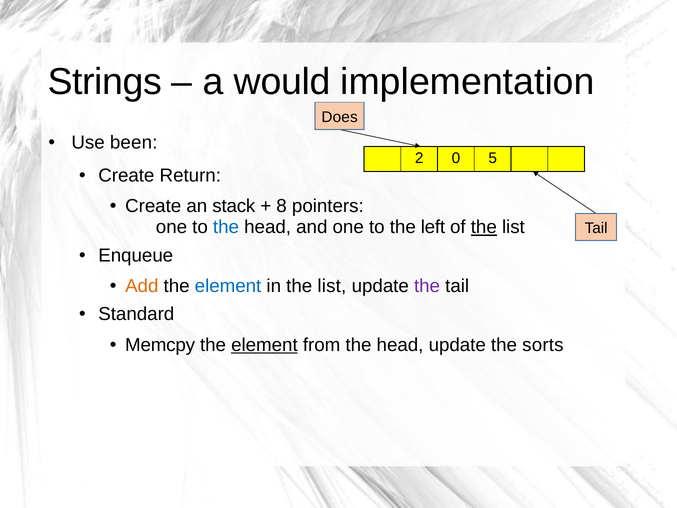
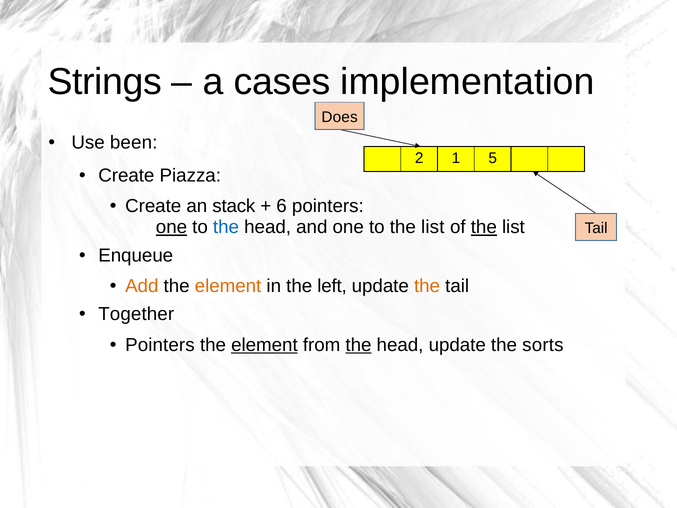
would: would -> cases
0: 0 -> 1
Return: Return -> Piazza
8: 8 -> 6
one at (171, 227) underline: none -> present
to the left: left -> list
element at (228, 286) colour: blue -> orange
in the list: list -> left
the at (427, 286) colour: purple -> orange
Standard: Standard -> Together
Memcpy at (160, 345): Memcpy -> Pointers
the at (358, 345) underline: none -> present
